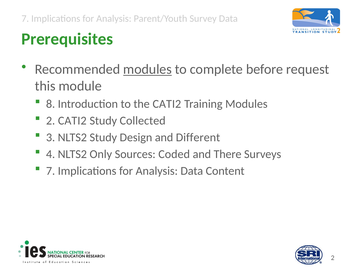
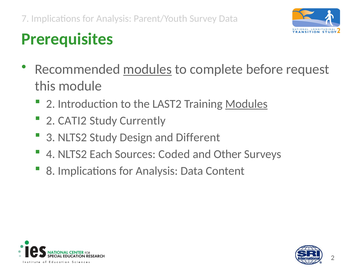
8 at (51, 104): 8 -> 2
the CATI2: CATI2 -> LAST2
Modules at (246, 104) underline: none -> present
Collected: Collected -> Currently
Only: Only -> Each
There: There -> Other
7 at (51, 171): 7 -> 8
